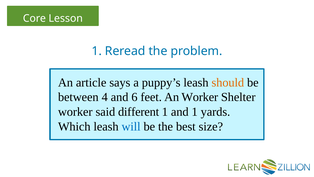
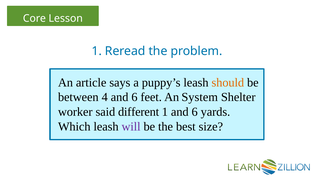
An Worker: Worker -> System
1 and 1: 1 -> 6
will colour: blue -> purple
